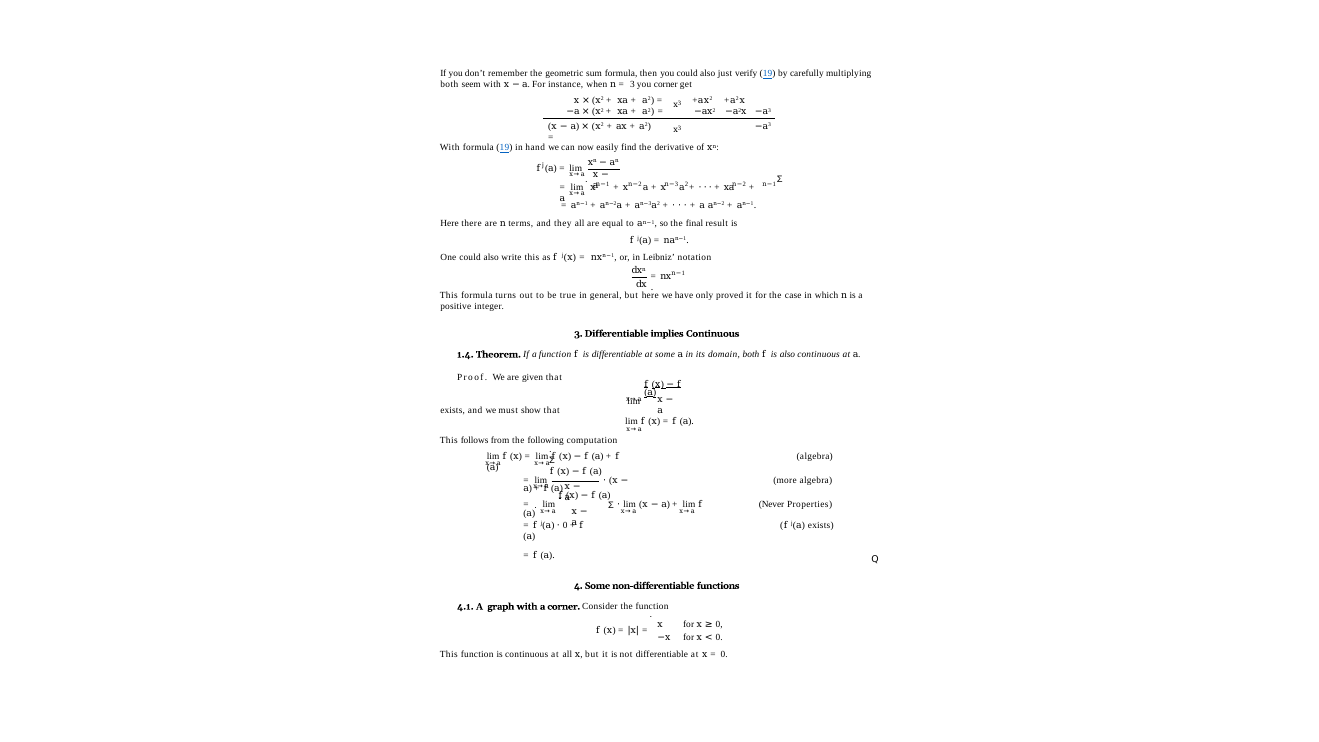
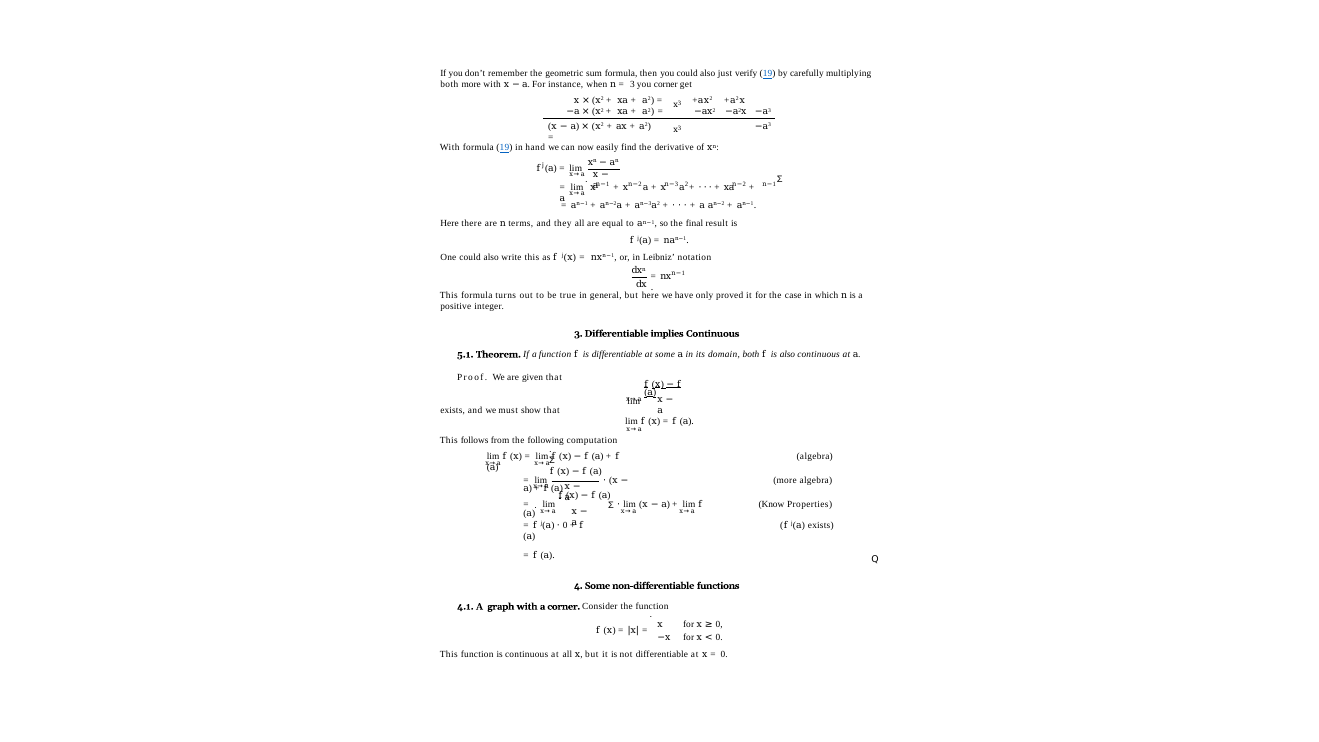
both seem: seem -> more
1.4: 1.4 -> 5.1
Never: Never -> Know
